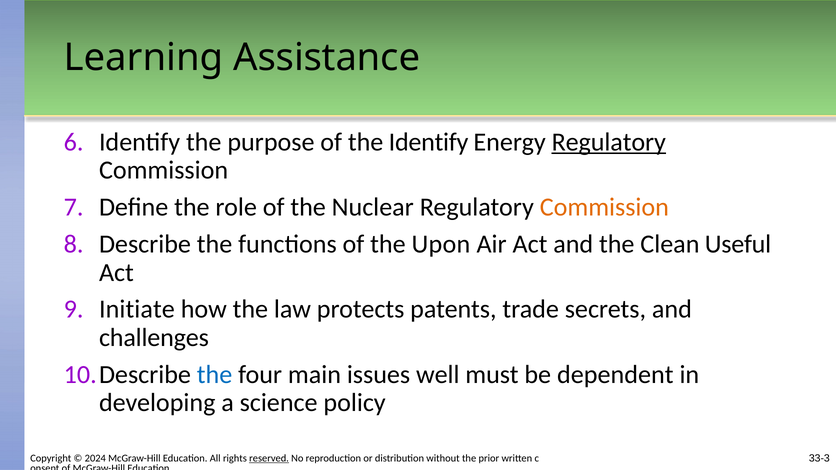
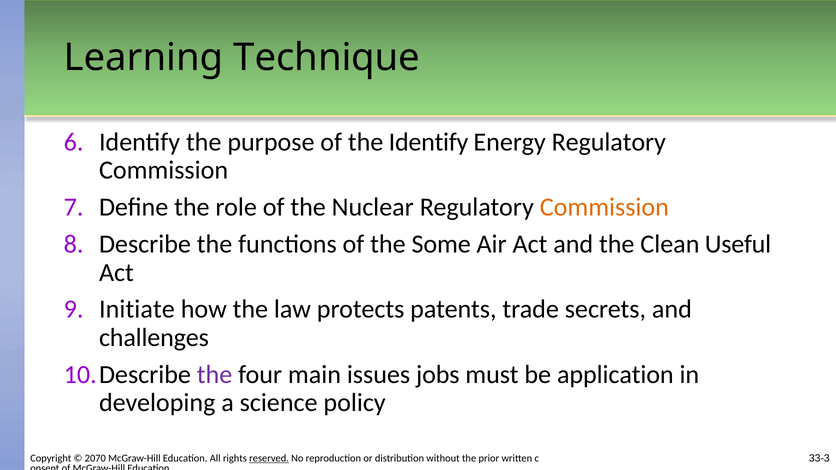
Assistance: Assistance -> Technique
Regulatory at (609, 142) underline: present -> none
Upon: Upon -> Some
the at (215, 375) colour: blue -> purple
well: well -> jobs
dependent: dependent -> application
2024: 2024 -> 2070
